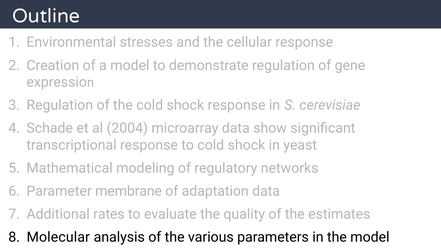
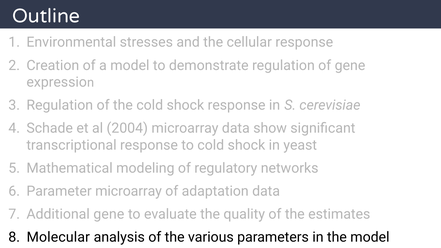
Parameter membrane: membrane -> microarray
Additional rates: rates -> gene
